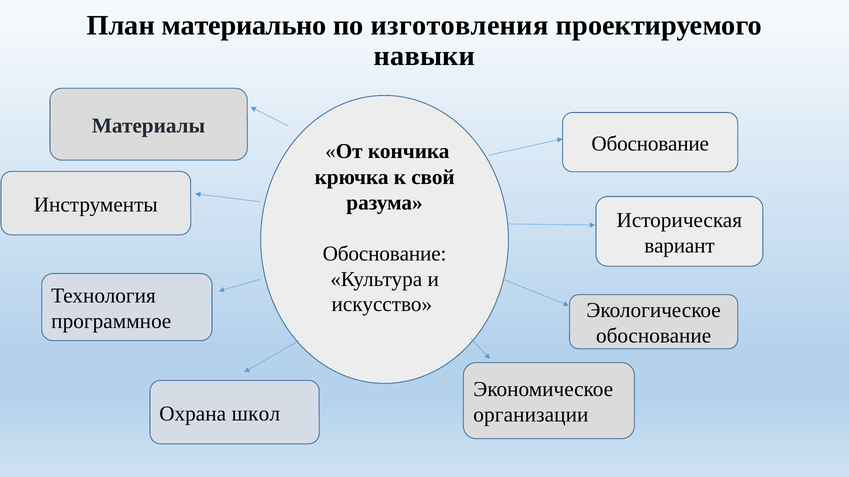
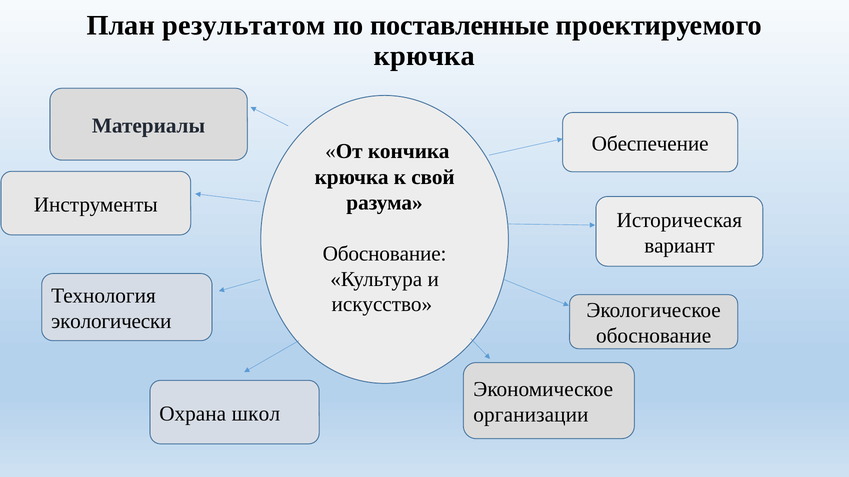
материально: материально -> результатом
изготовления: изготовления -> поставленные
навыки at (424, 56): навыки -> крючка
Обоснование at (650, 144): Обоснование -> Обеспечение
программное: программное -> экологически
